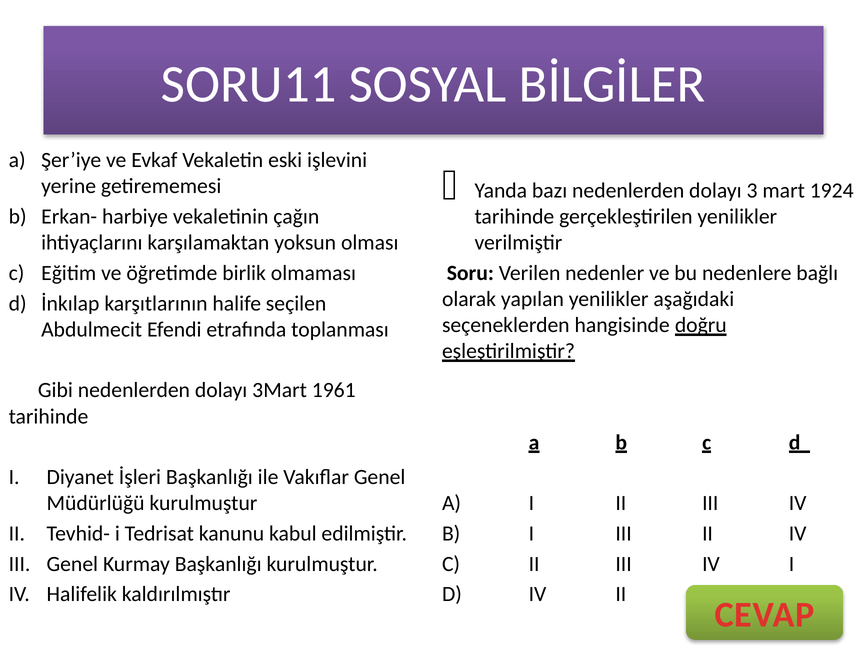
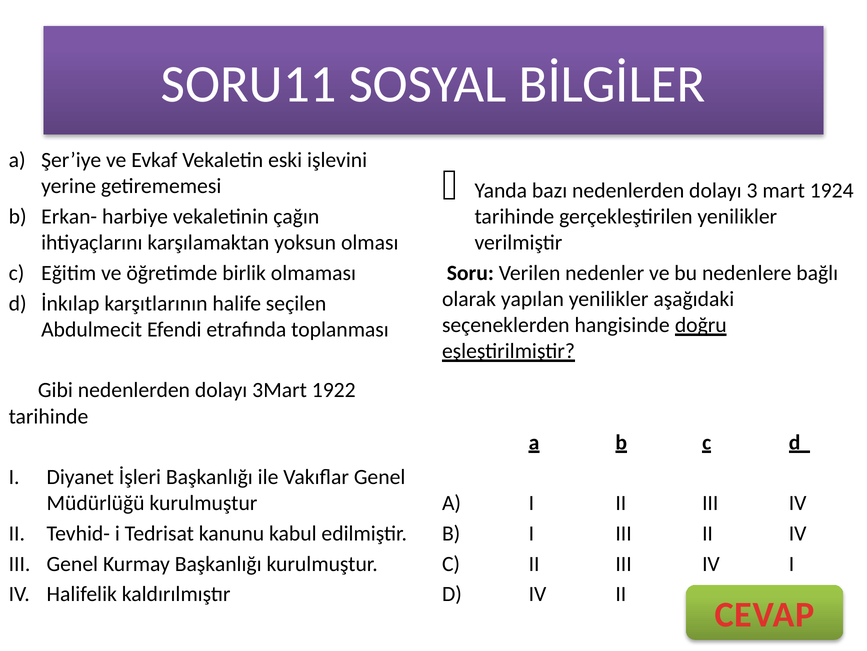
1961: 1961 -> 1922
